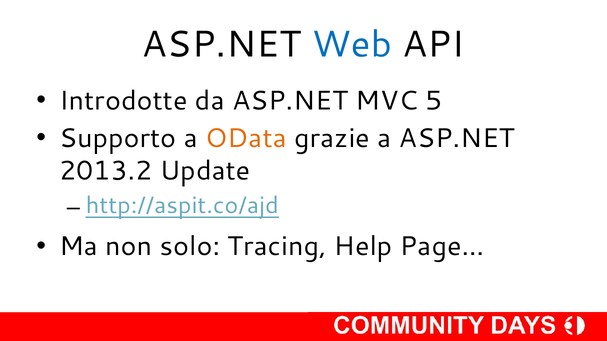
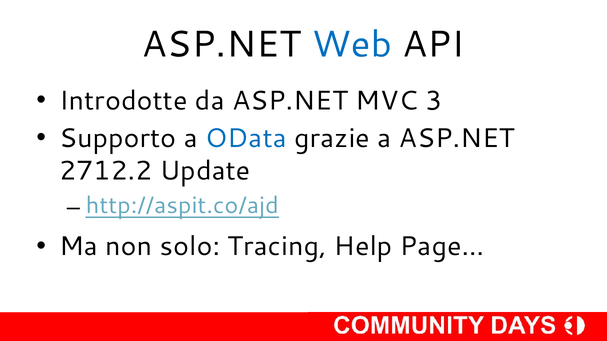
5: 5 -> 3
OData colour: orange -> blue
2013.2: 2013.2 -> 2712.2
